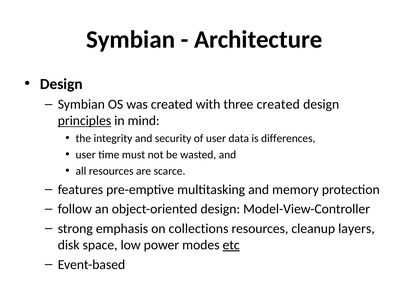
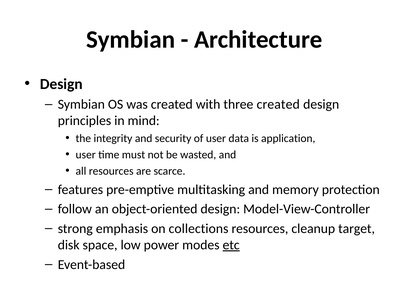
principles underline: present -> none
differences: differences -> application
layers: layers -> target
